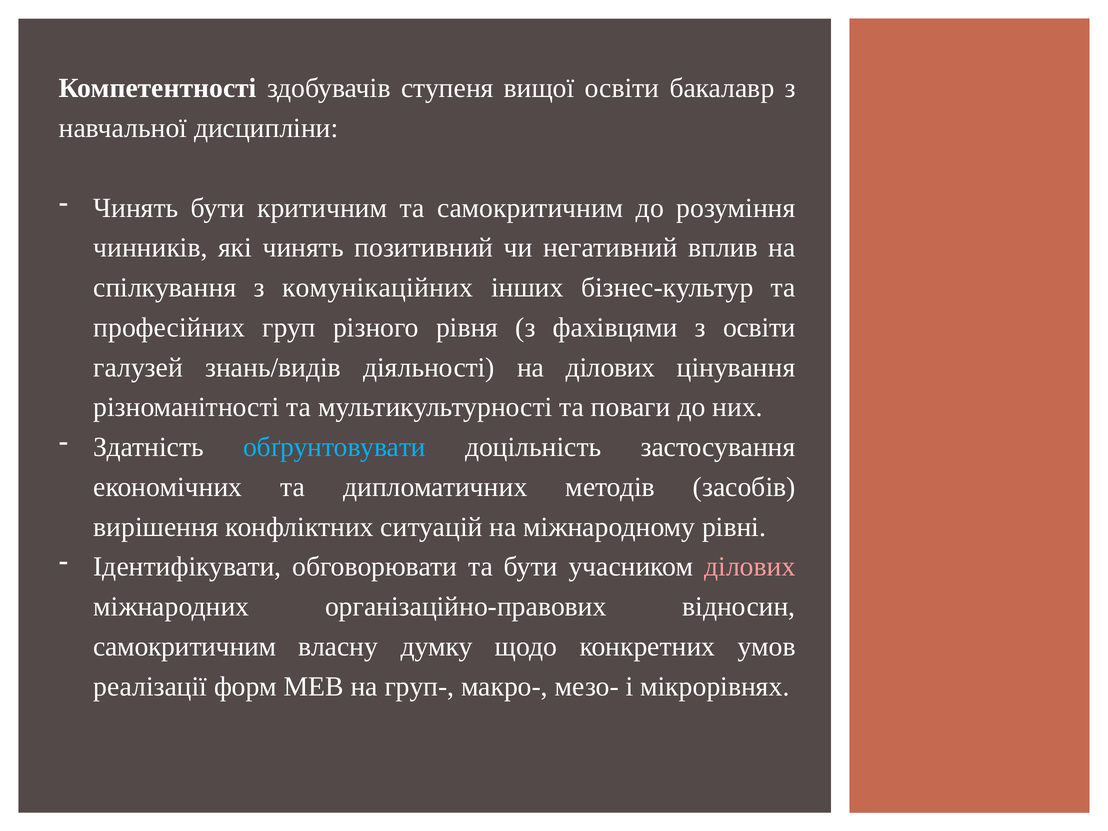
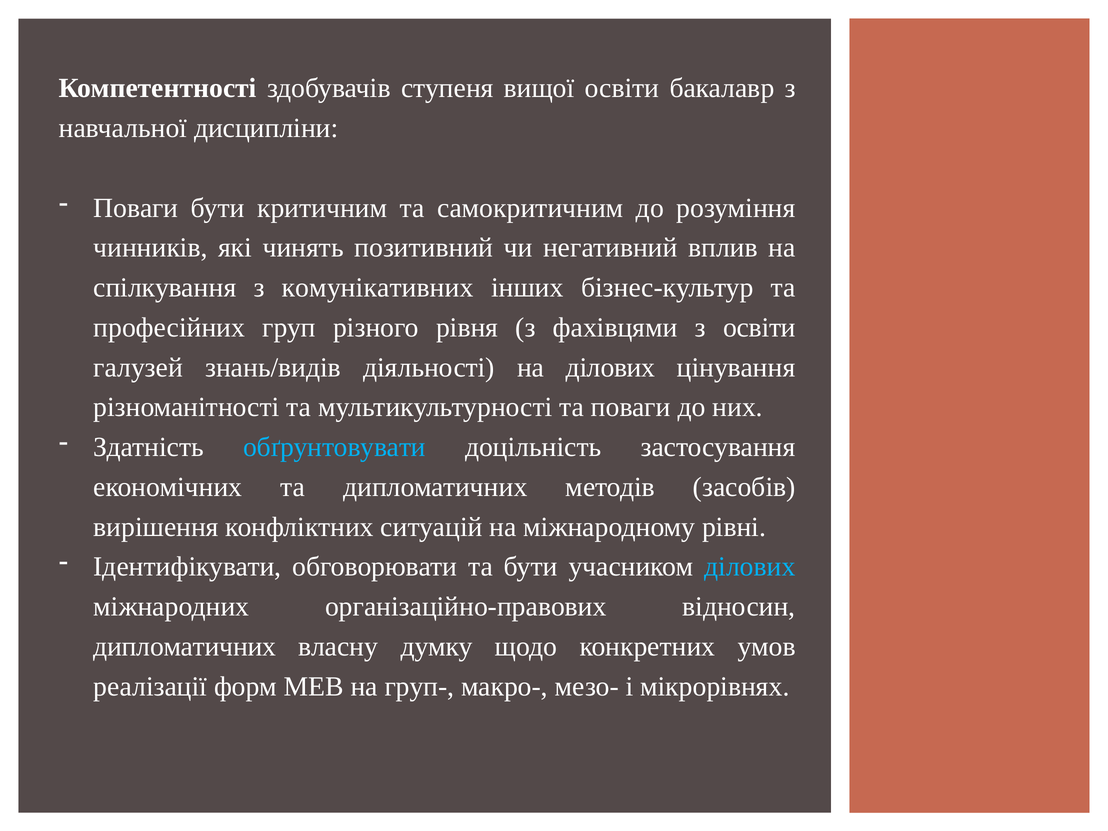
Чинять at (136, 208): Чинять -> Поваги
комунікаційних: комунікаційних -> комунікативних
ділових at (750, 567) colour: pink -> light blue
самокритичним at (185, 647): самокритичним -> дипломатичних
